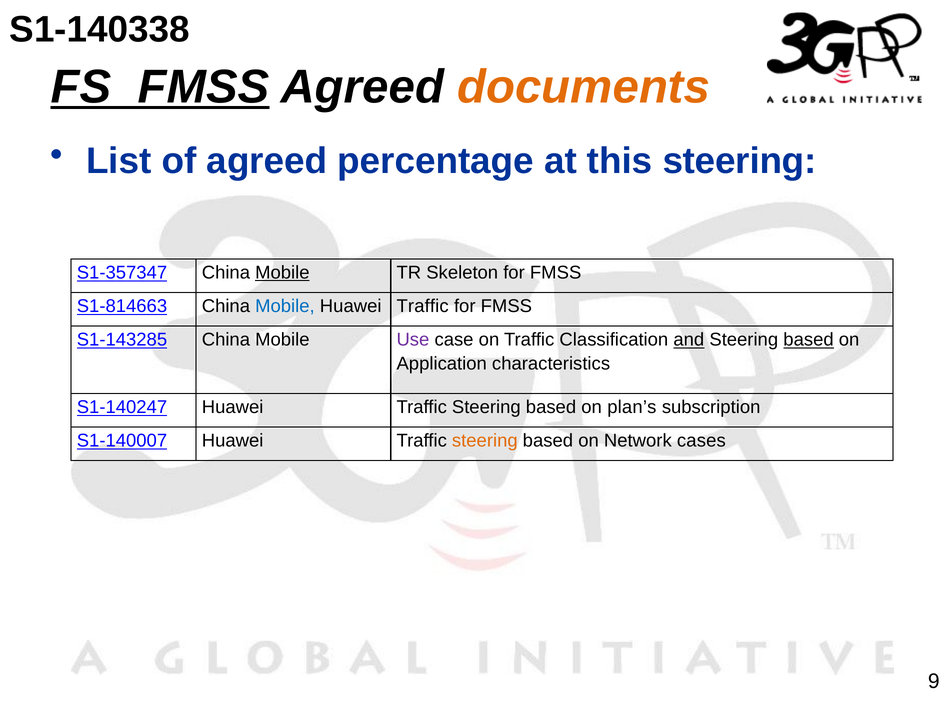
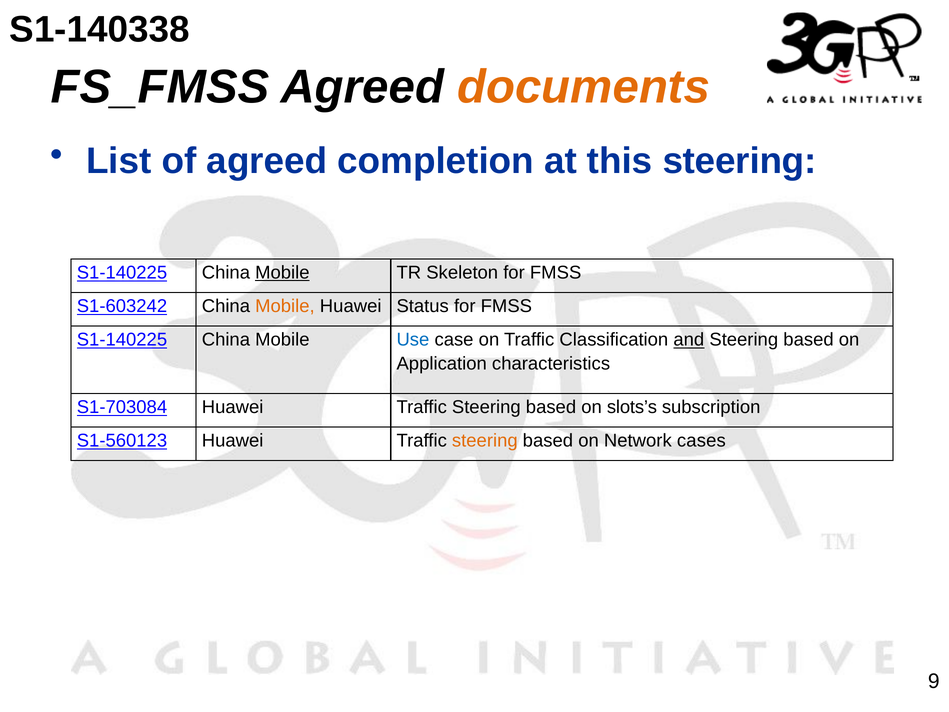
FS_FMSS underline: present -> none
percentage: percentage -> completion
S1-357347 at (122, 273): S1-357347 -> S1-140225
S1-814663: S1-814663 -> S1-603242
Mobile at (285, 306) colour: blue -> orange
Traffic at (423, 306): Traffic -> Status
S1-143285 at (122, 340): S1-143285 -> S1-140225
Use colour: purple -> blue
based at (809, 340) underline: present -> none
S1-140247: S1-140247 -> S1-703084
plan’s: plan’s -> slots’s
S1-140007: S1-140007 -> S1-560123
